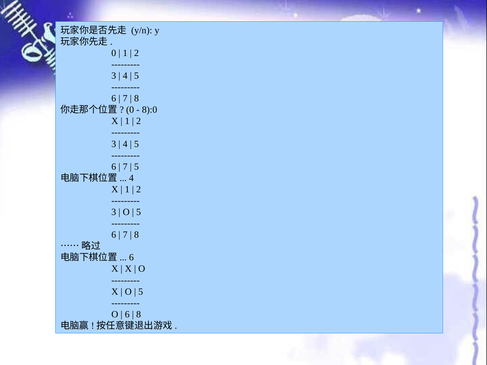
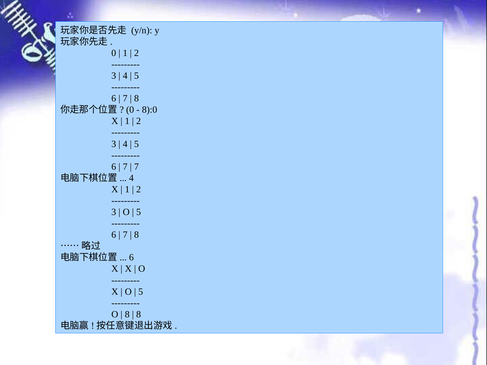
5 at (136, 167): 5 -> 7
6 at (127, 315): 6 -> 8
